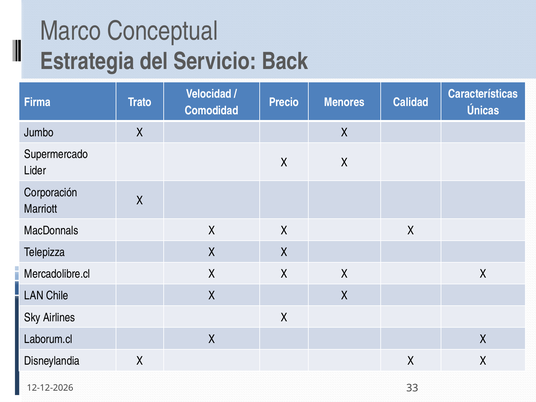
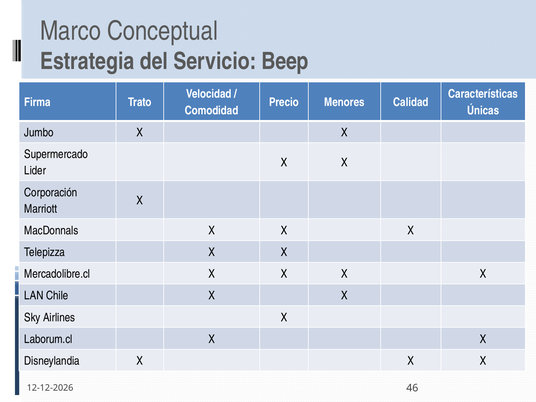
Back: Back -> Beep
33: 33 -> 46
